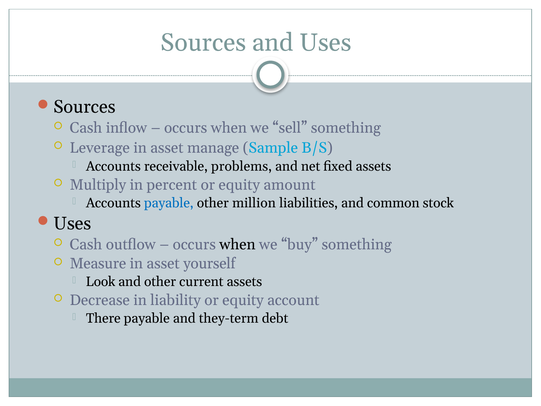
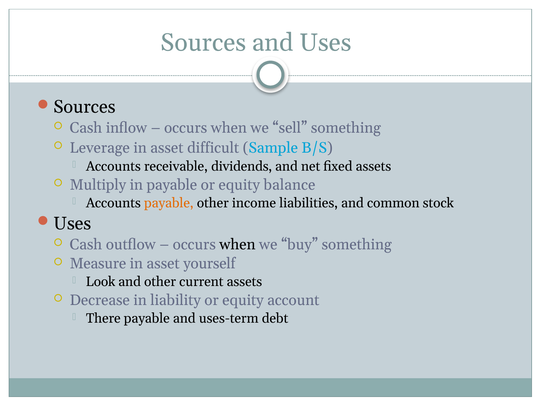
manage: manage -> difficult
problems: problems -> dividends
in percent: percent -> payable
amount: amount -> balance
payable at (169, 203) colour: blue -> orange
million: million -> income
they-term: they-term -> uses-term
